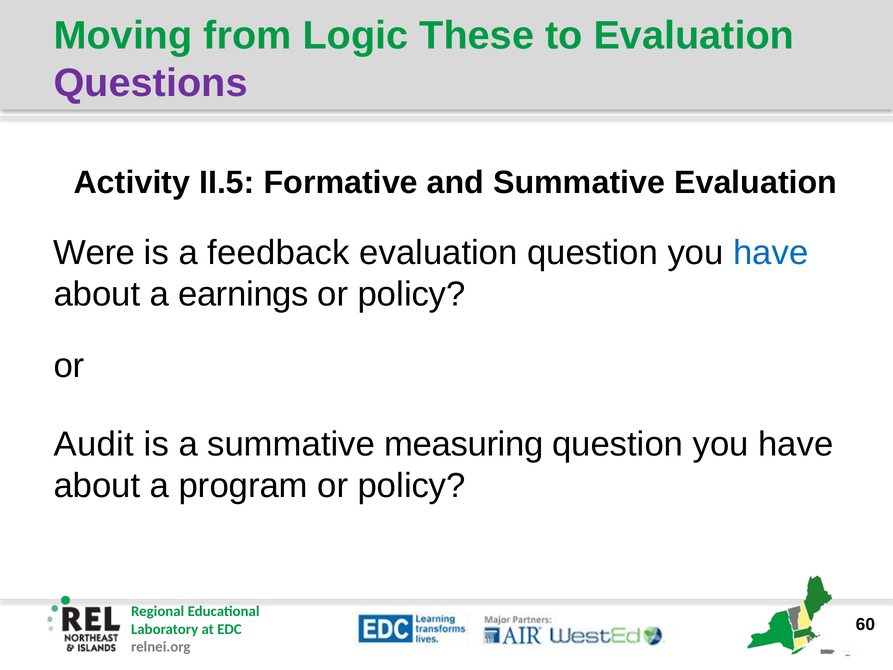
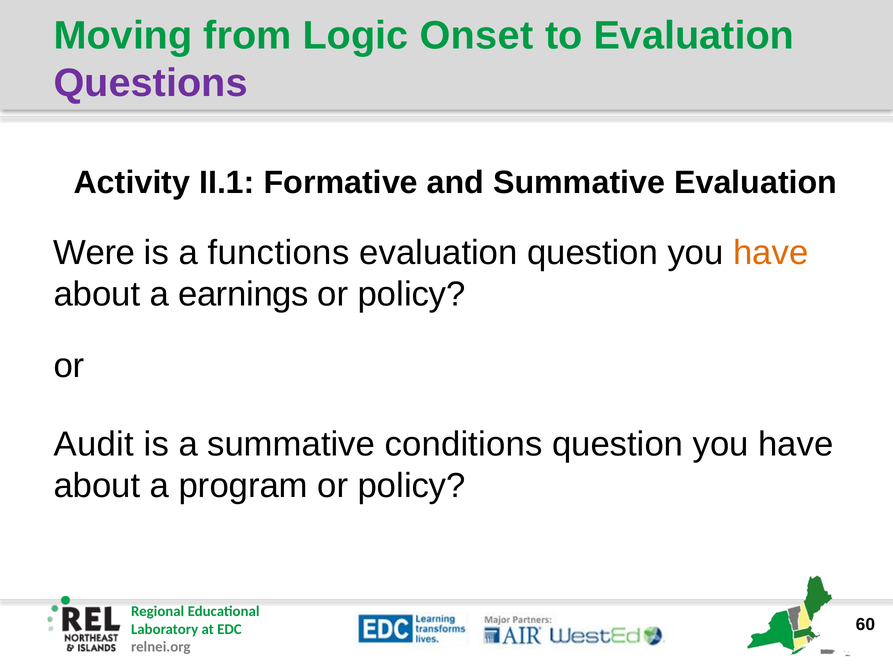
These: These -> Onset
II.5: II.5 -> II.1
feedback: feedback -> functions
have at (771, 252) colour: blue -> orange
measuring: measuring -> conditions
